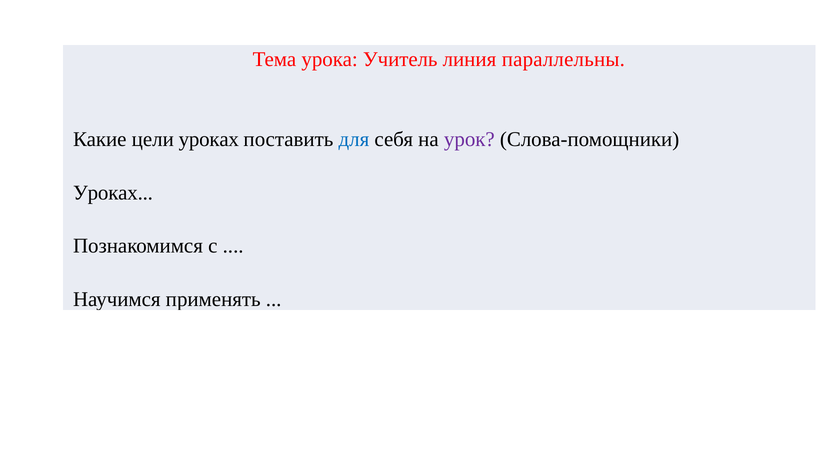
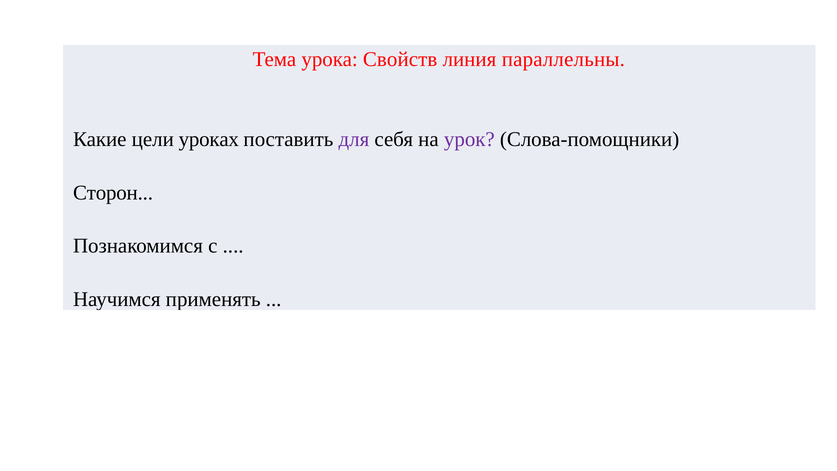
Учитель: Учитель -> Свойств
для colour: blue -> purple
Уроках at (113, 193): Уроках -> Сторон
